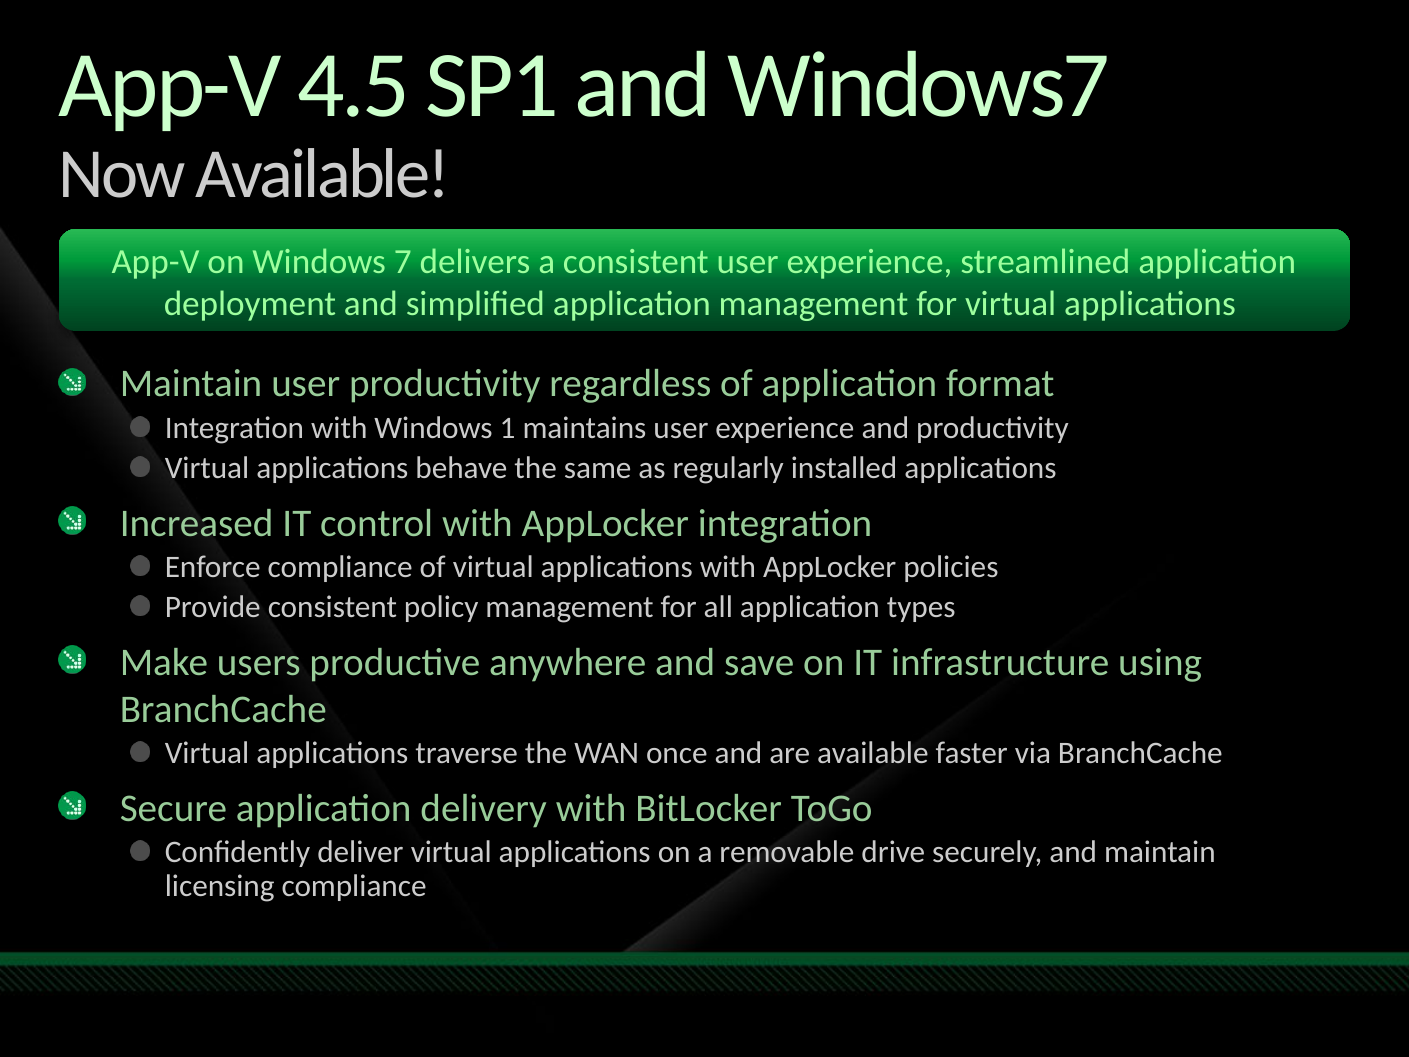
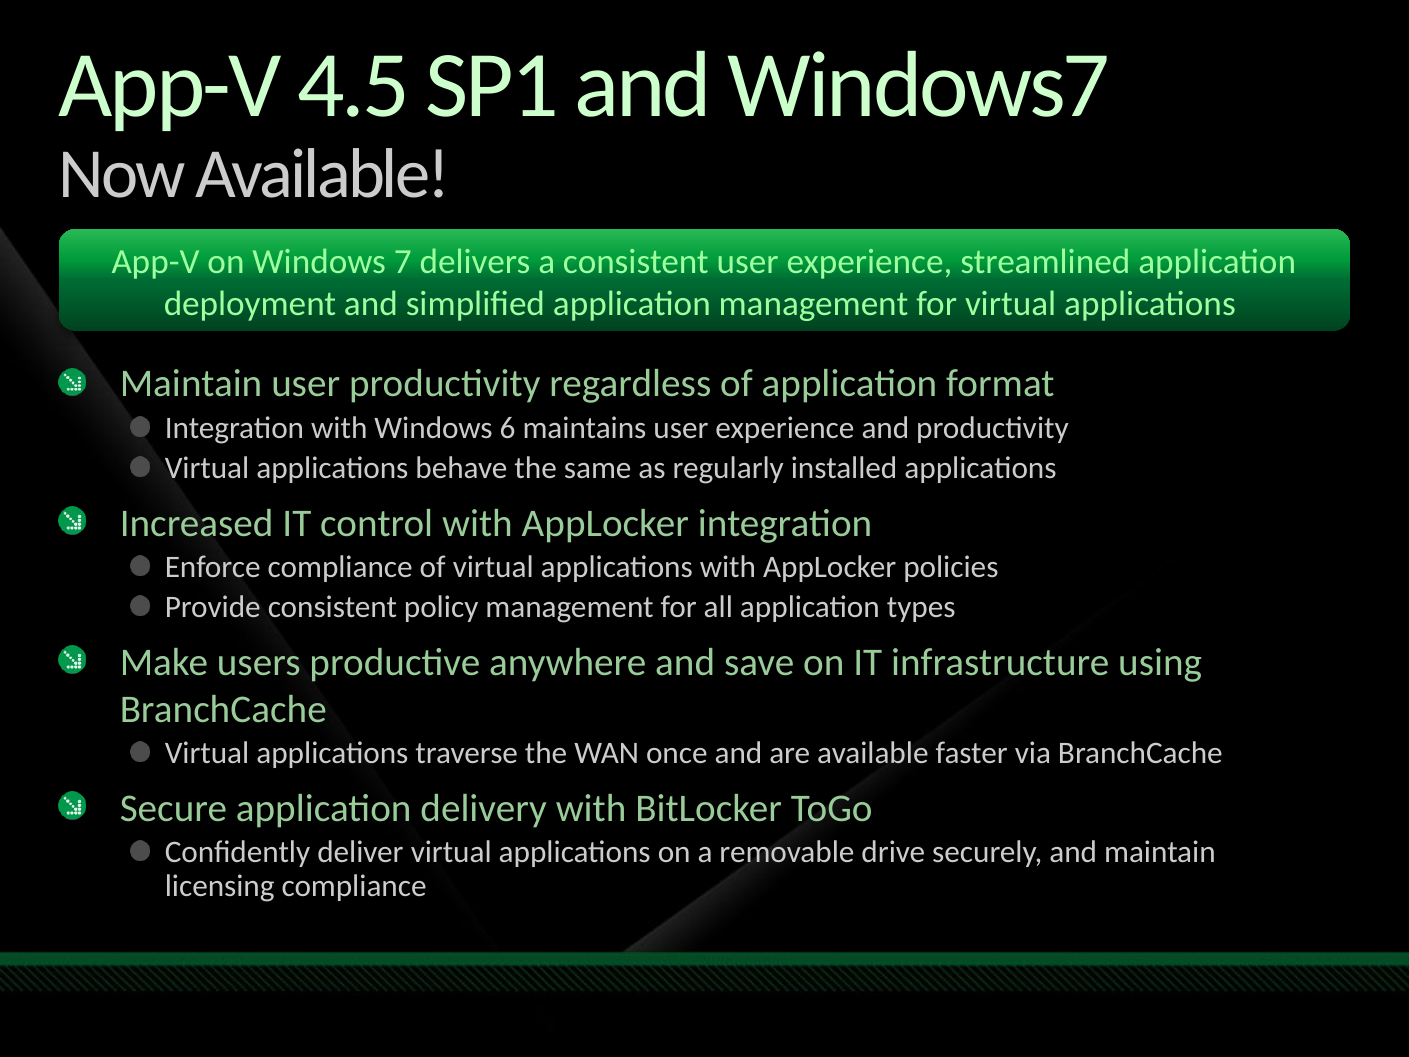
1: 1 -> 6
